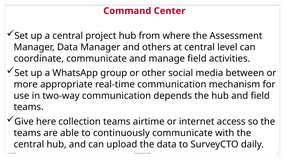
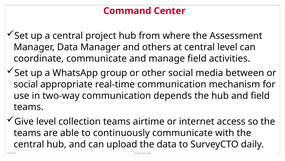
more at (26, 84): more -> social
Give here: here -> level
